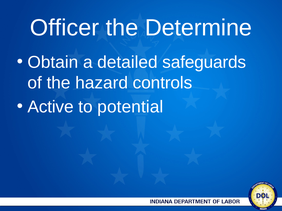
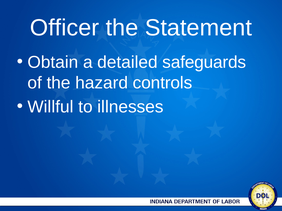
Determine: Determine -> Statement
Active: Active -> Willful
potential: potential -> illnesses
